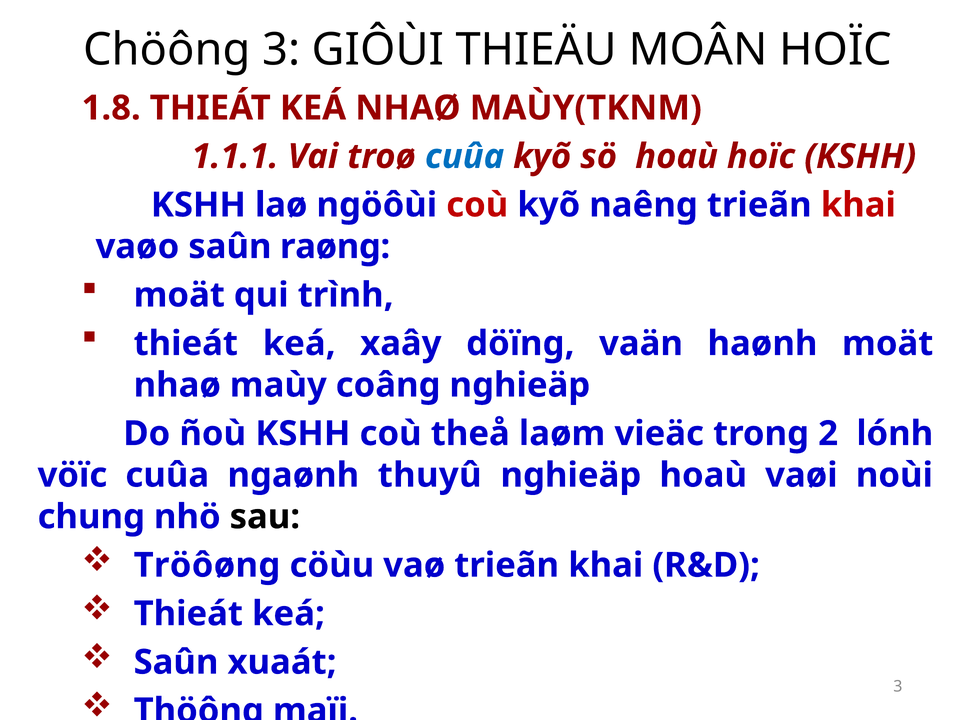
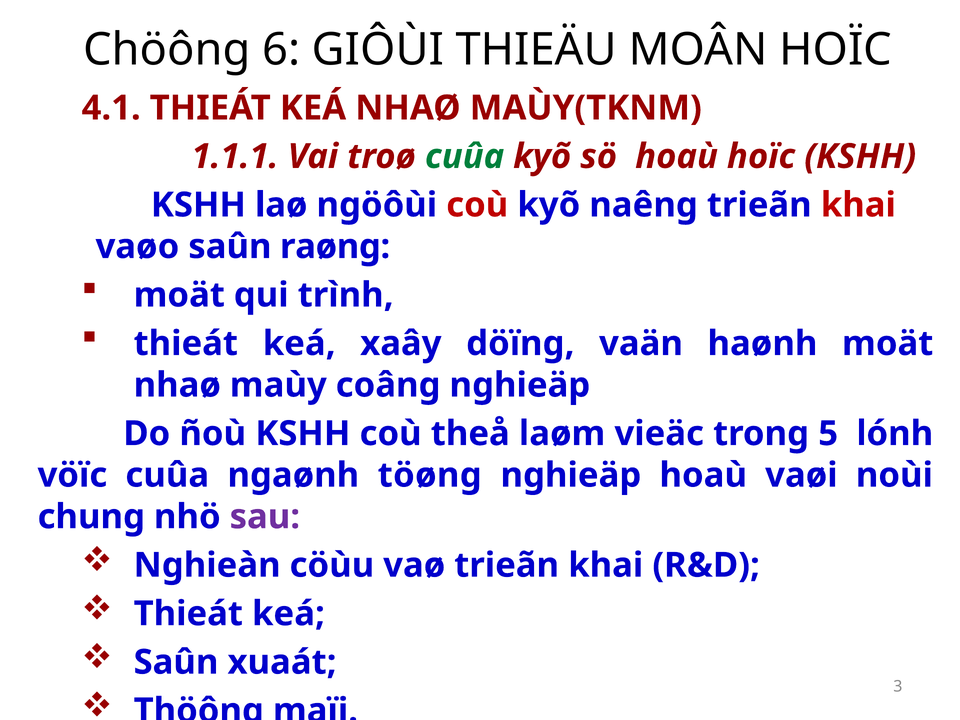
Chöông 3: 3 -> 6
1.8: 1.8 -> 4.1
cuûa at (465, 157) colour: blue -> green
2: 2 -> 5
thuyû: thuyû -> töøng
sau colour: black -> purple
Tröôøng: Tröôøng -> Nghieàn
